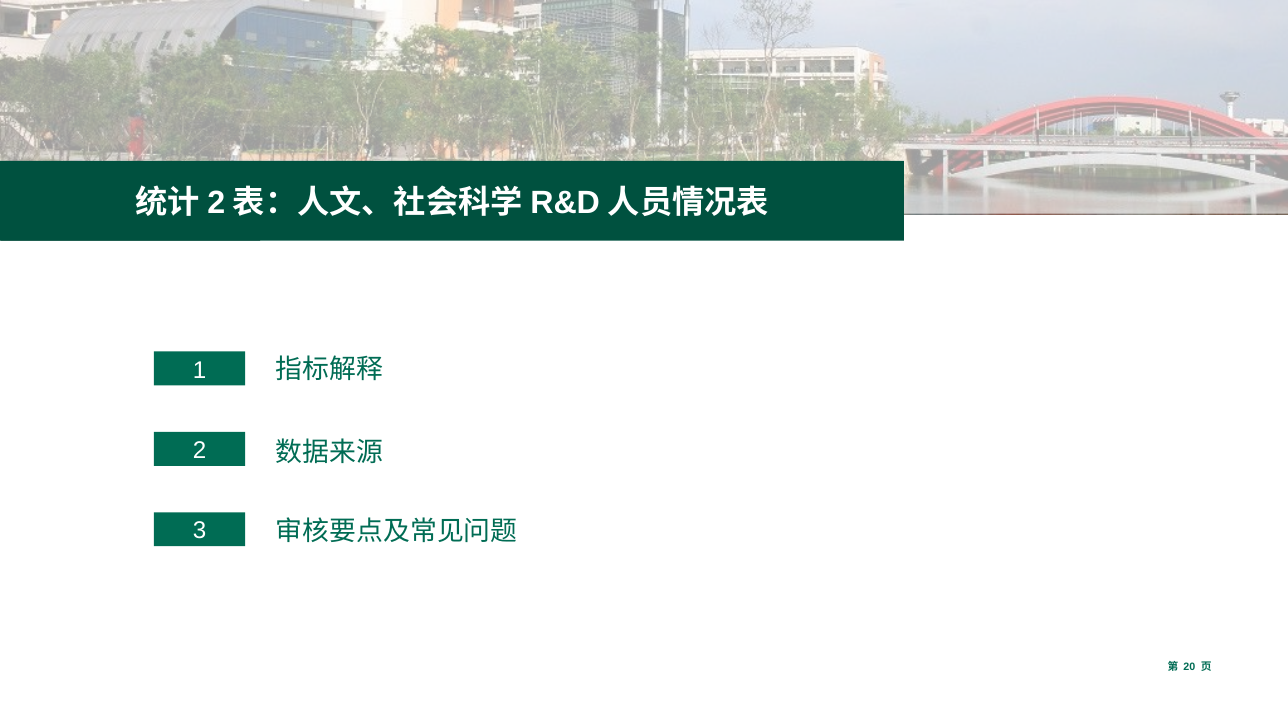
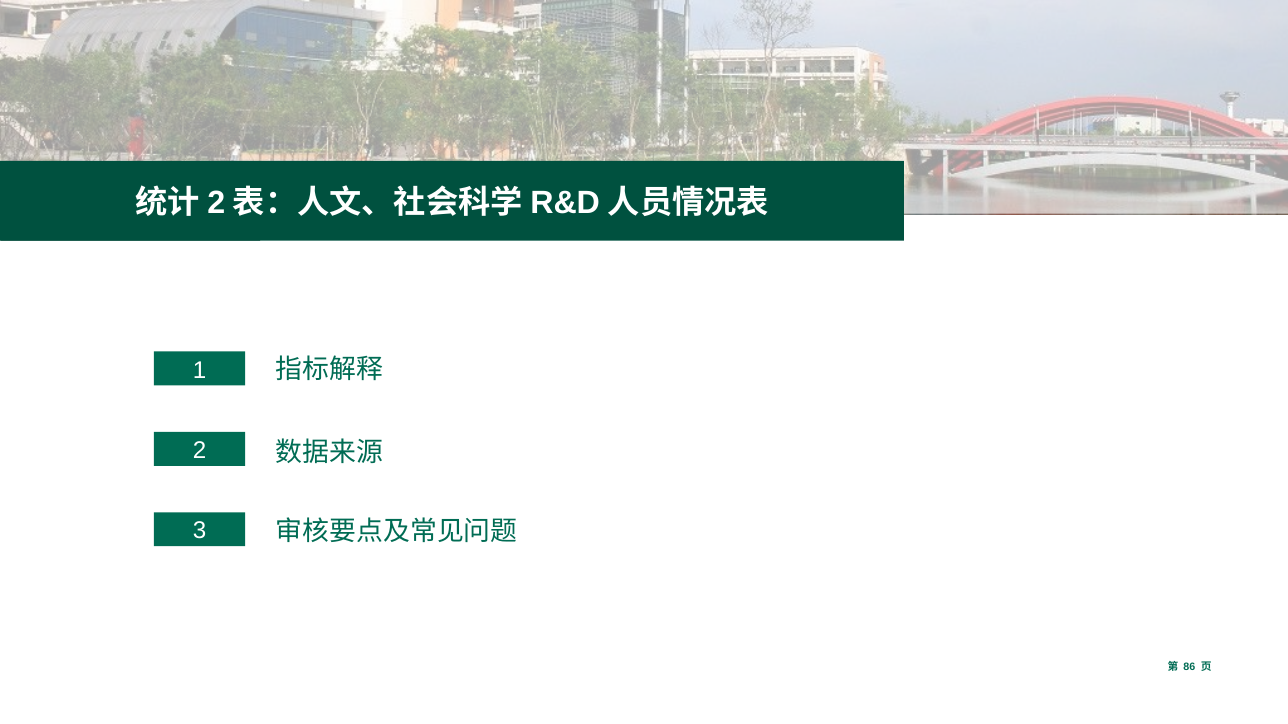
20: 20 -> 86
